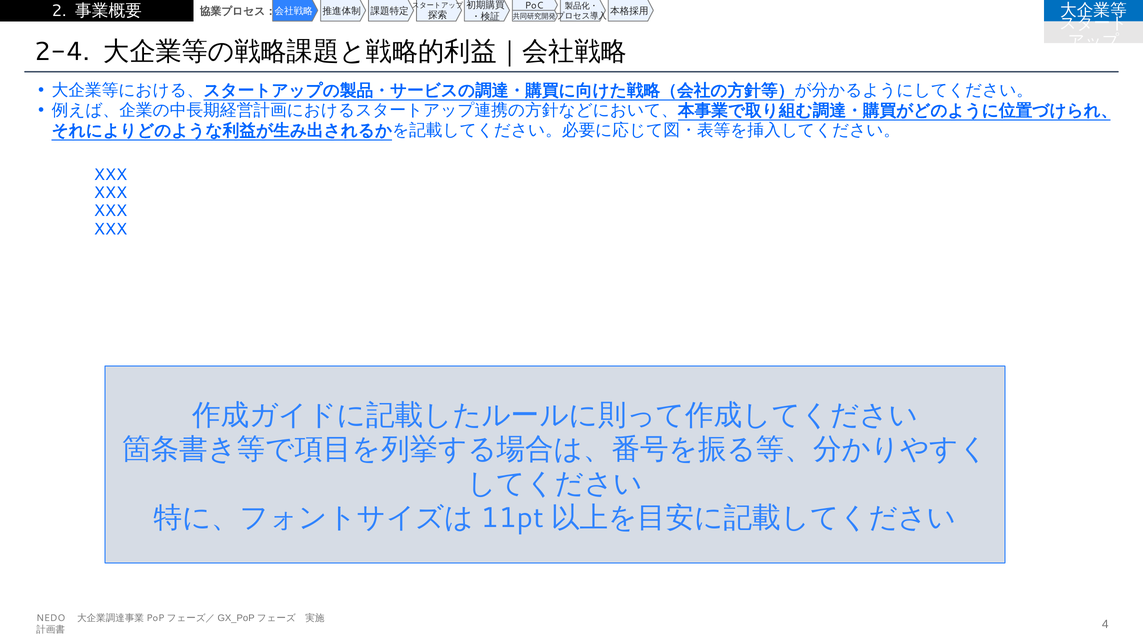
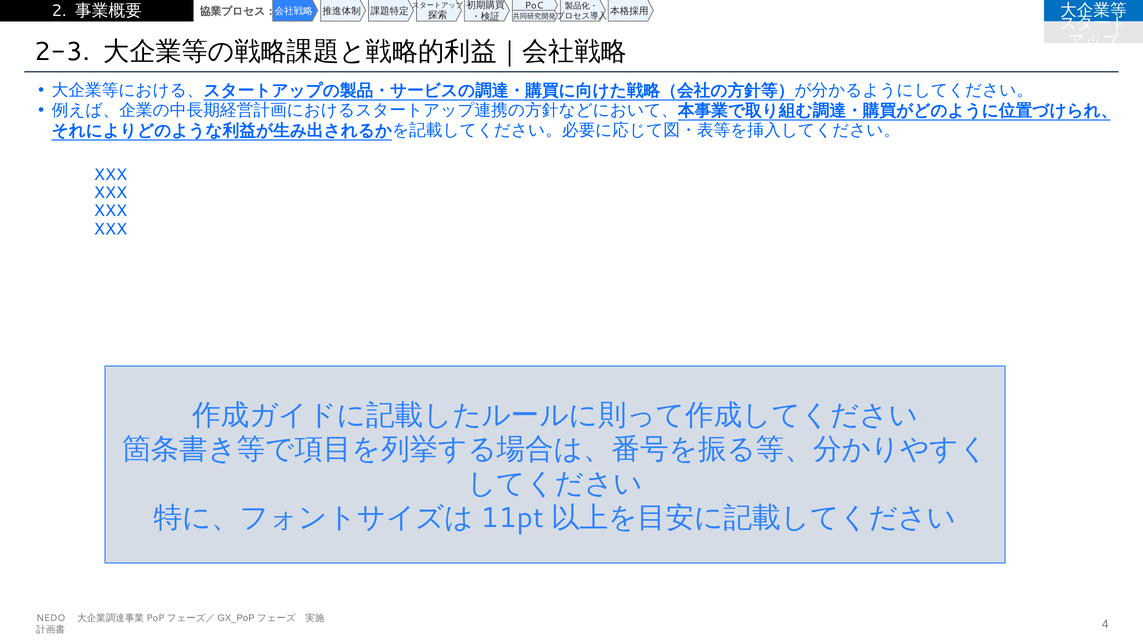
2-4: 2-4 -> 2-3
